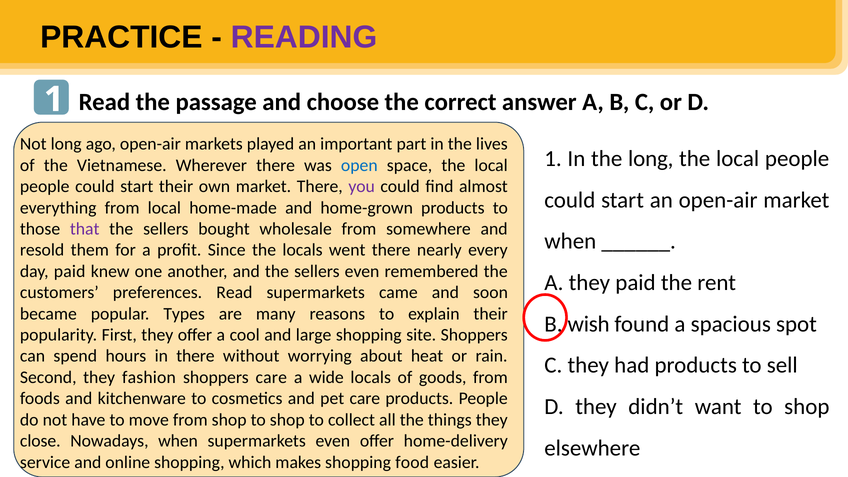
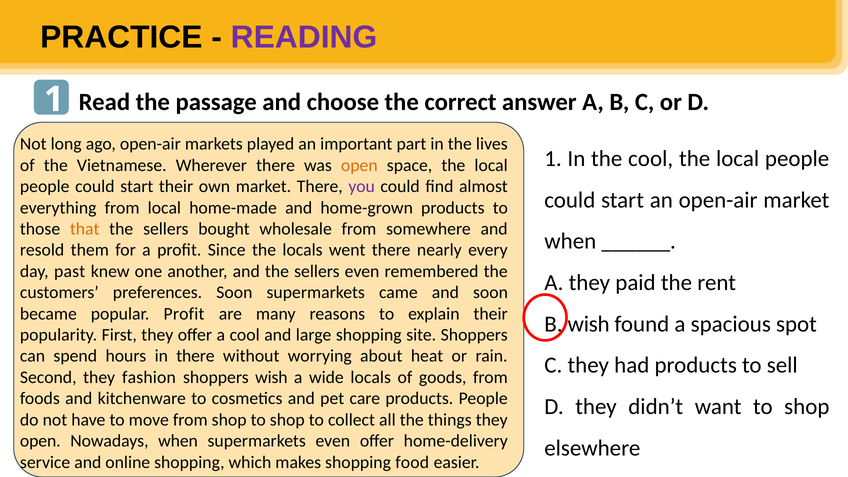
the long: long -> cool
open at (359, 165) colour: blue -> orange
that colour: purple -> orange
day paid: paid -> past
preferences Read: Read -> Soon
popular Types: Types -> Profit
shoppers care: care -> wish
close at (40, 441): close -> open
